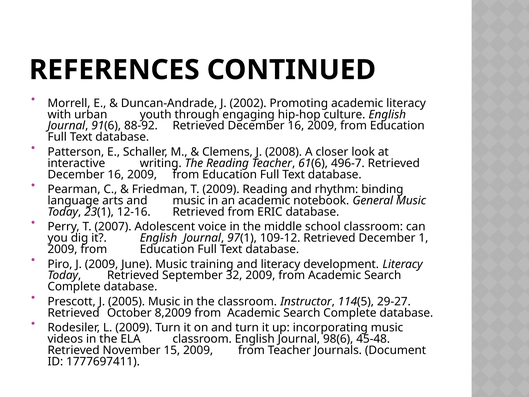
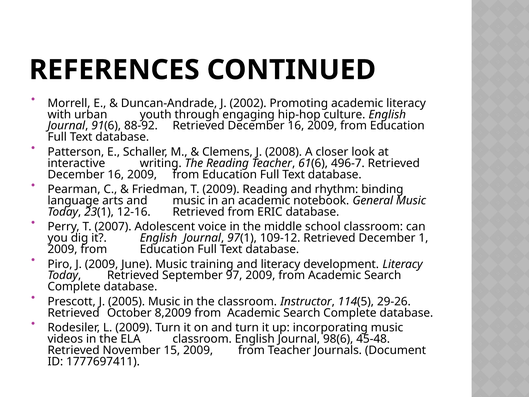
32: 32 -> 97
29-27: 29-27 -> 29-26
